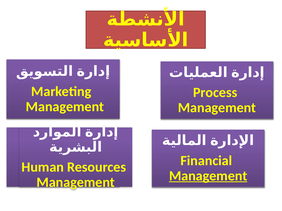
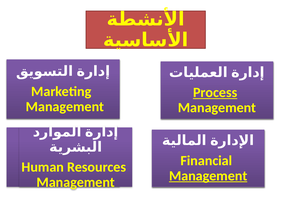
Process underline: none -> present
